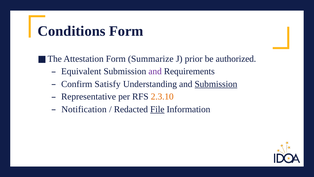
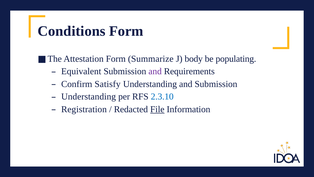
prior: prior -> body
authorized: authorized -> populating
Submission at (216, 84) underline: present -> none
Representative at (89, 96): Representative -> Understanding
2.3.10 colour: orange -> blue
Notification: Notification -> Registration
